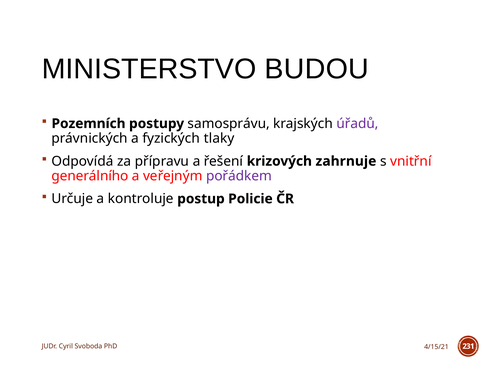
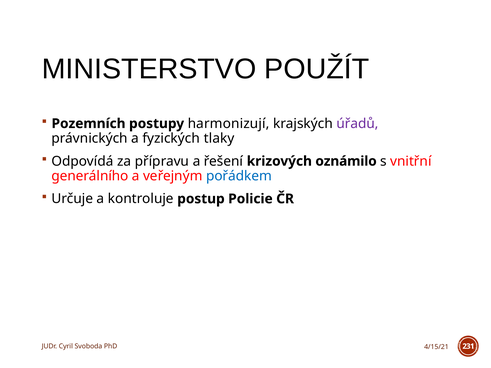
BUDOU: BUDOU -> POUŽÍT
samosprávu: samosprávu -> harmonizují
zahrnuje: zahrnuje -> oznámilo
pořádkem colour: purple -> blue
